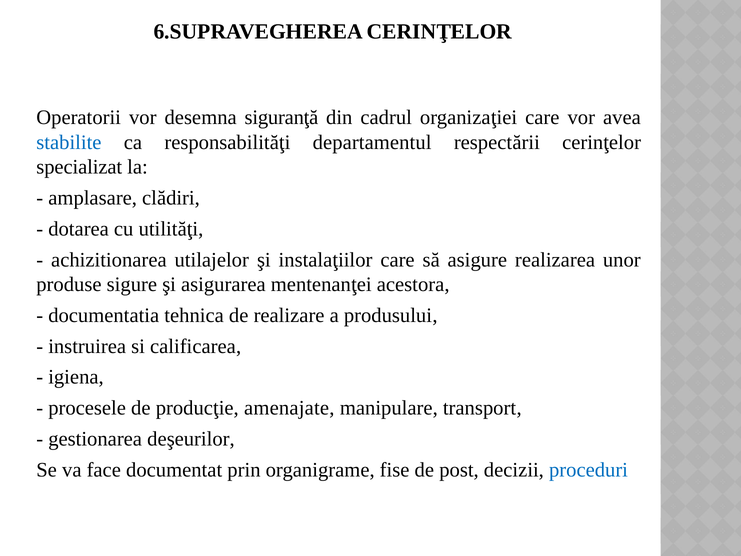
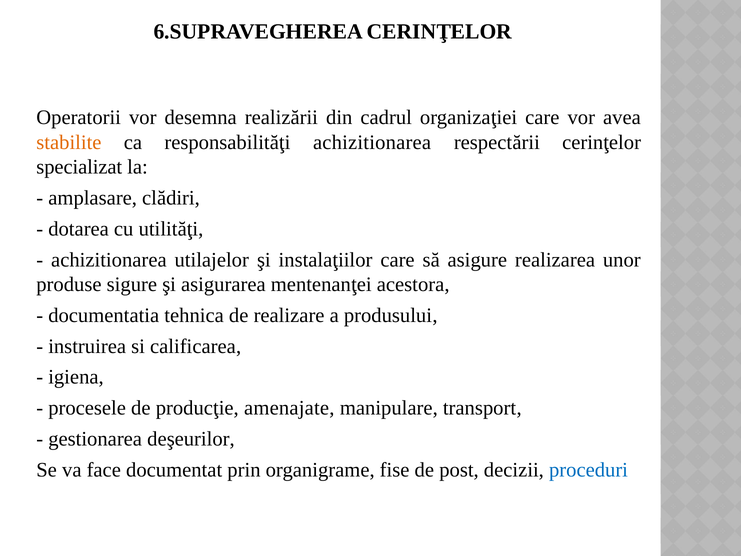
siguranţă: siguranţă -> realizării
stabilite colour: blue -> orange
responsabilităţi departamentul: departamentul -> achizitionarea
